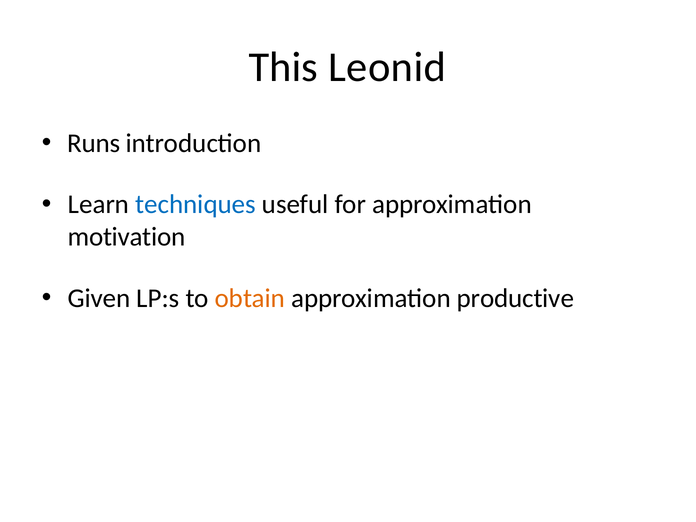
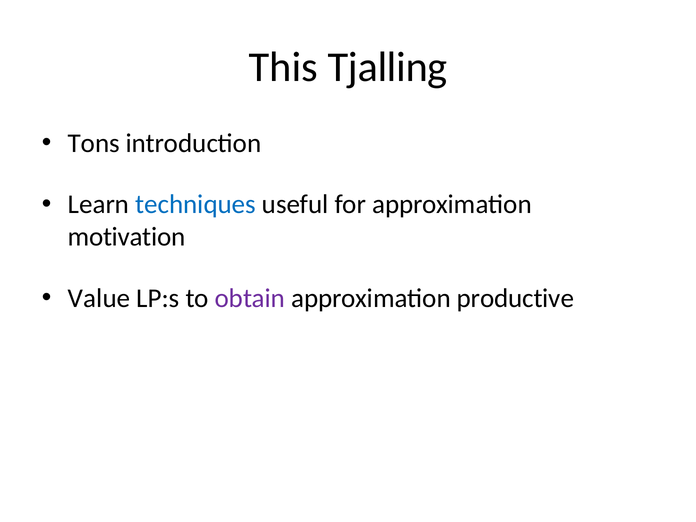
Leonid: Leonid -> Tjalling
Runs: Runs -> Tons
Given: Given -> Value
obtain colour: orange -> purple
